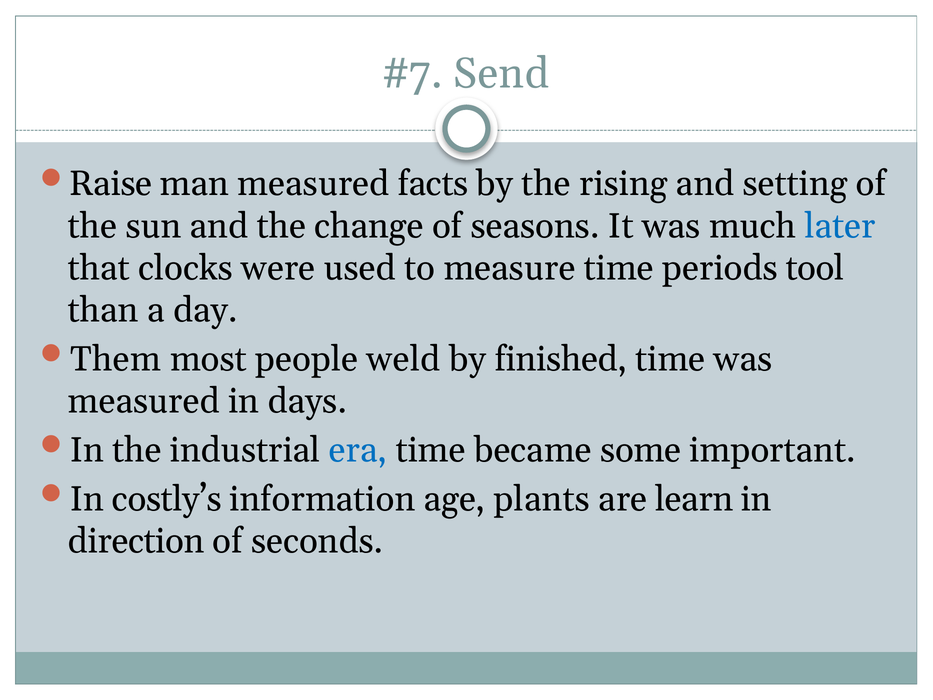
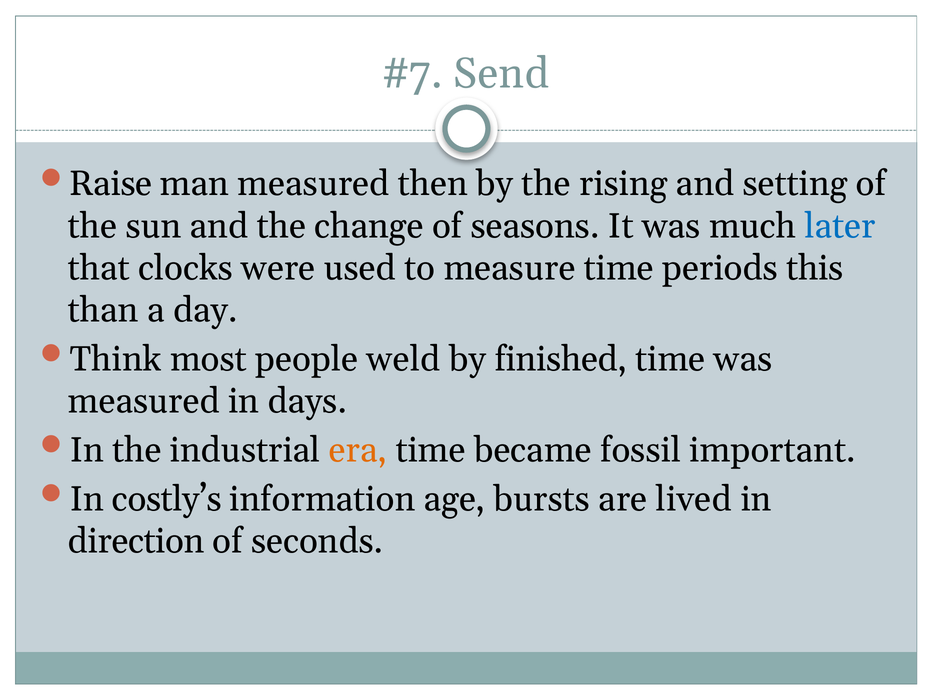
facts: facts -> then
tool: tool -> this
Them: Them -> Think
era colour: blue -> orange
some: some -> fossil
plants: plants -> bursts
learn: learn -> lived
